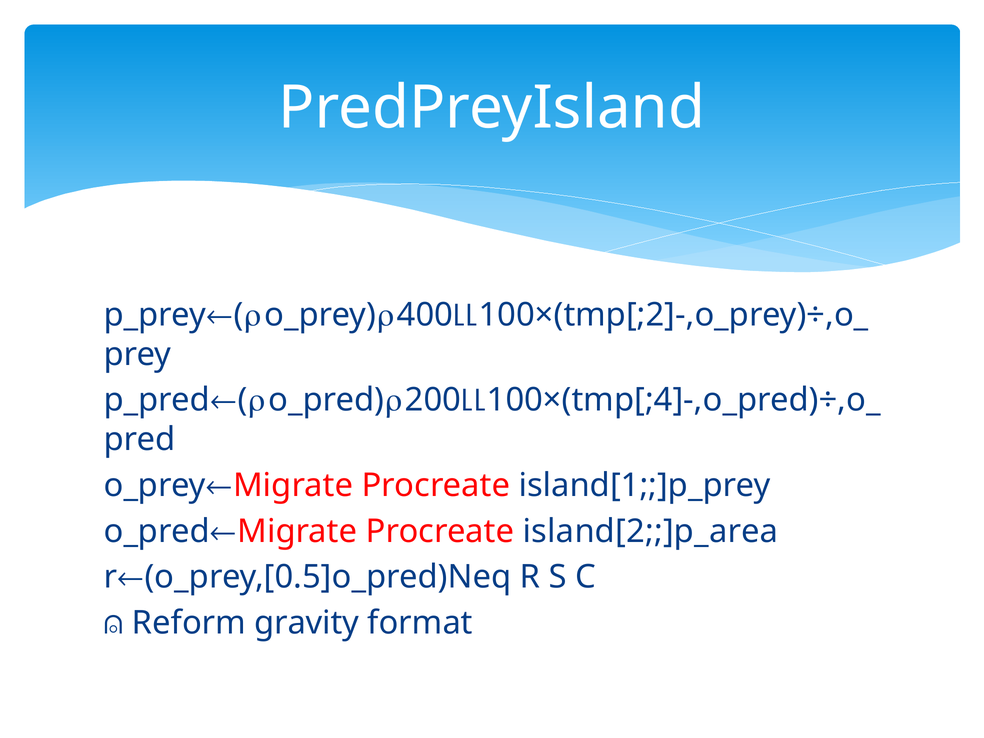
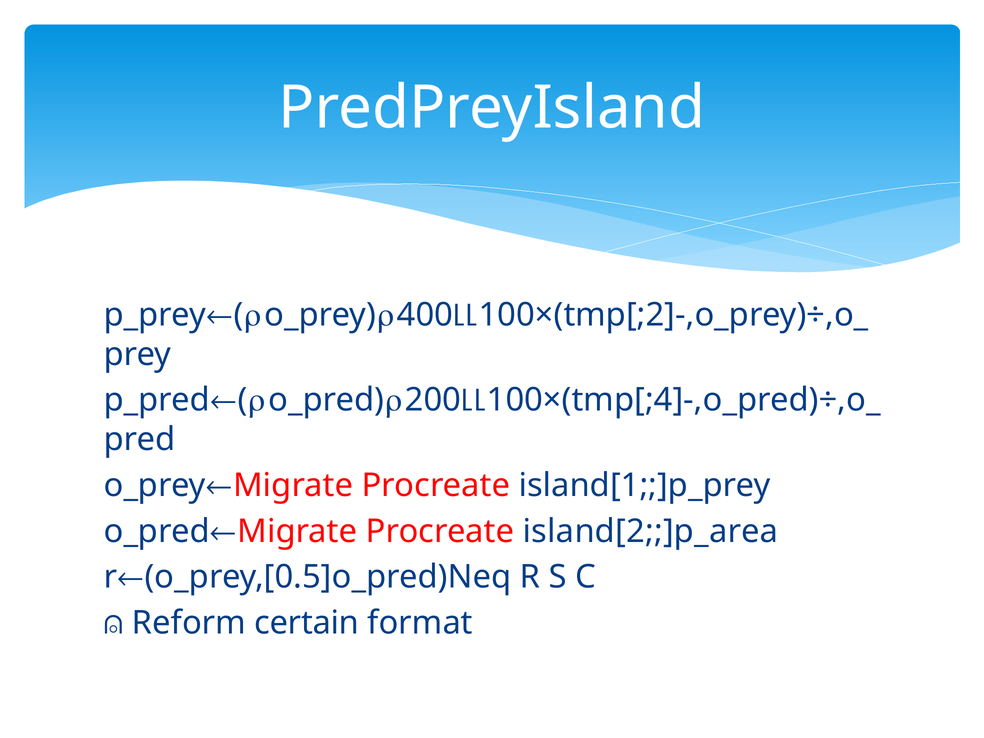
gravity: gravity -> certain
